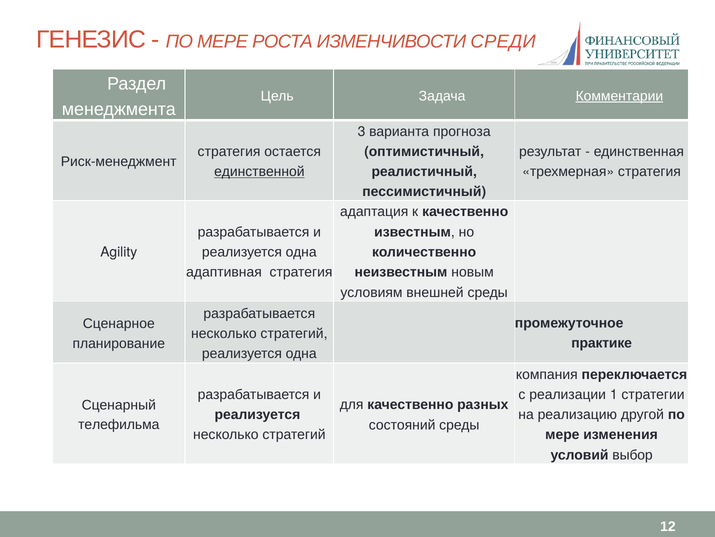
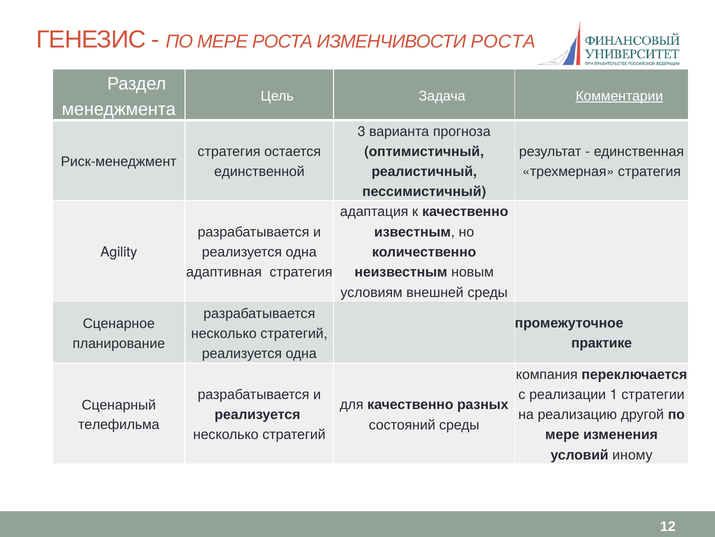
ИЗМЕНЧИВОСТИ СРЕДИ: СРЕДИ -> РОСТА
единственной underline: present -> none
выбор: выбор -> иному
